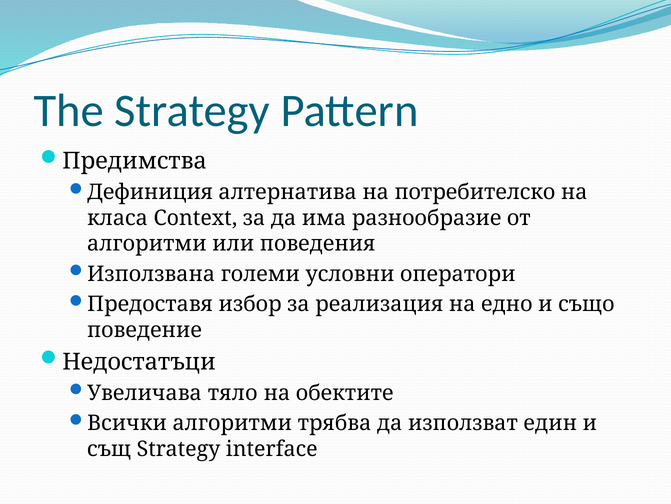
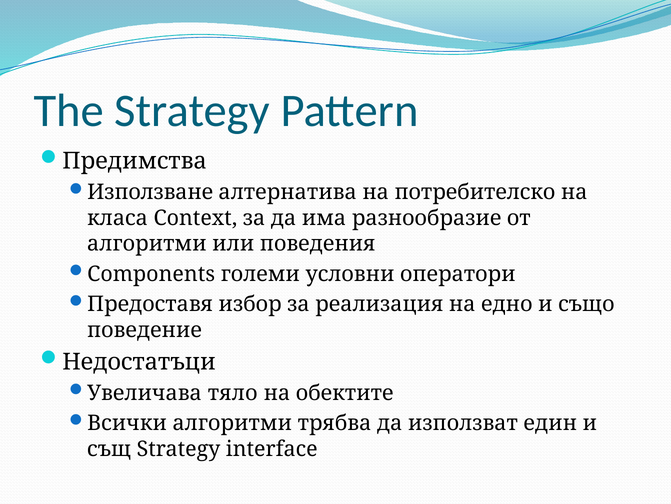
Дефиниция: Дефиниция -> Използване
Използвана: Използвана -> Components
